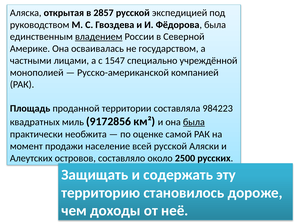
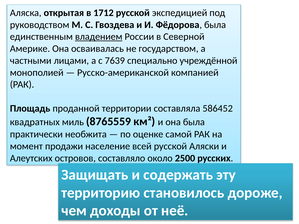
2857: 2857 -> 1712
1547: 1547 -> 7639
984223: 984223 -> 586452
9172856: 9172856 -> 8765559
была at (194, 122) underline: present -> none
